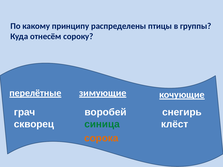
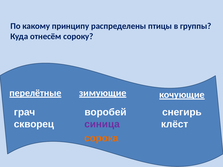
синица colour: green -> purple
